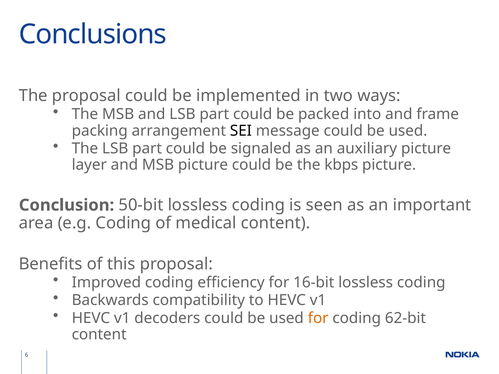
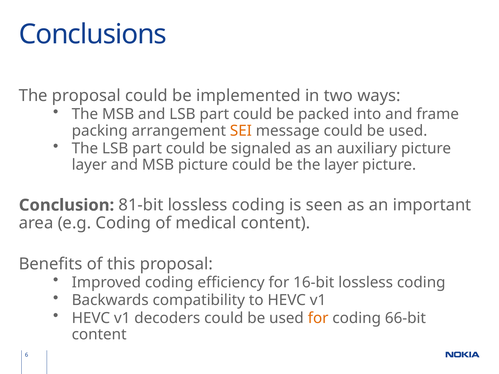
SEI colour: black -> orange
the kbps: kbps -> layer
50-bit: 50-bit -> 81-bit
62-bit: 62-bit -> 66-bit
